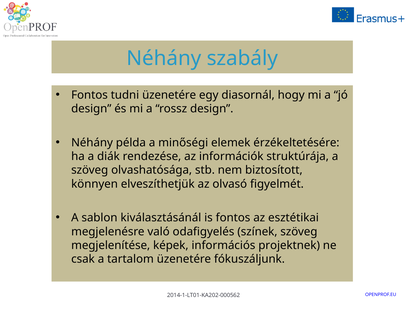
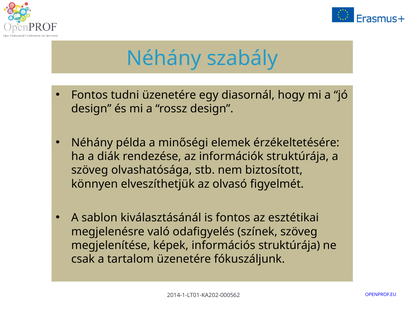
információs projektnek: projektnek -> struktúrája
